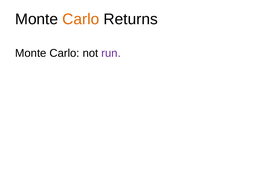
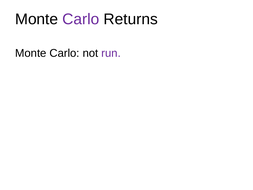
Carlo at (81, 19) colour: orange -> purple
